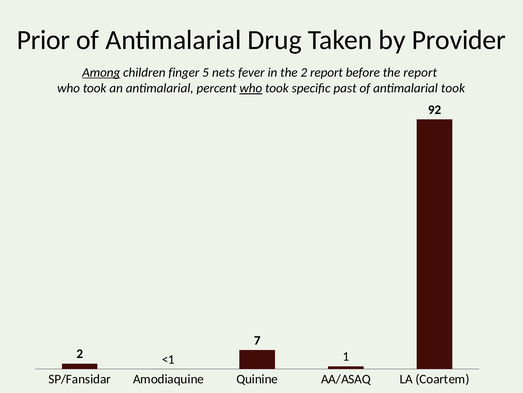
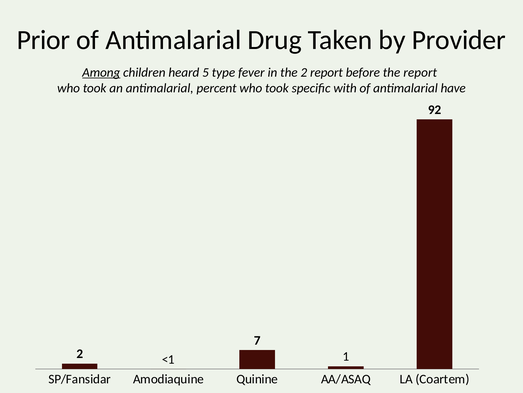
finger: finger -> heard
nets: nets -> type
who at (251, 88) underline: present -> none
past: past -> with
antimalarial took: took -> have
